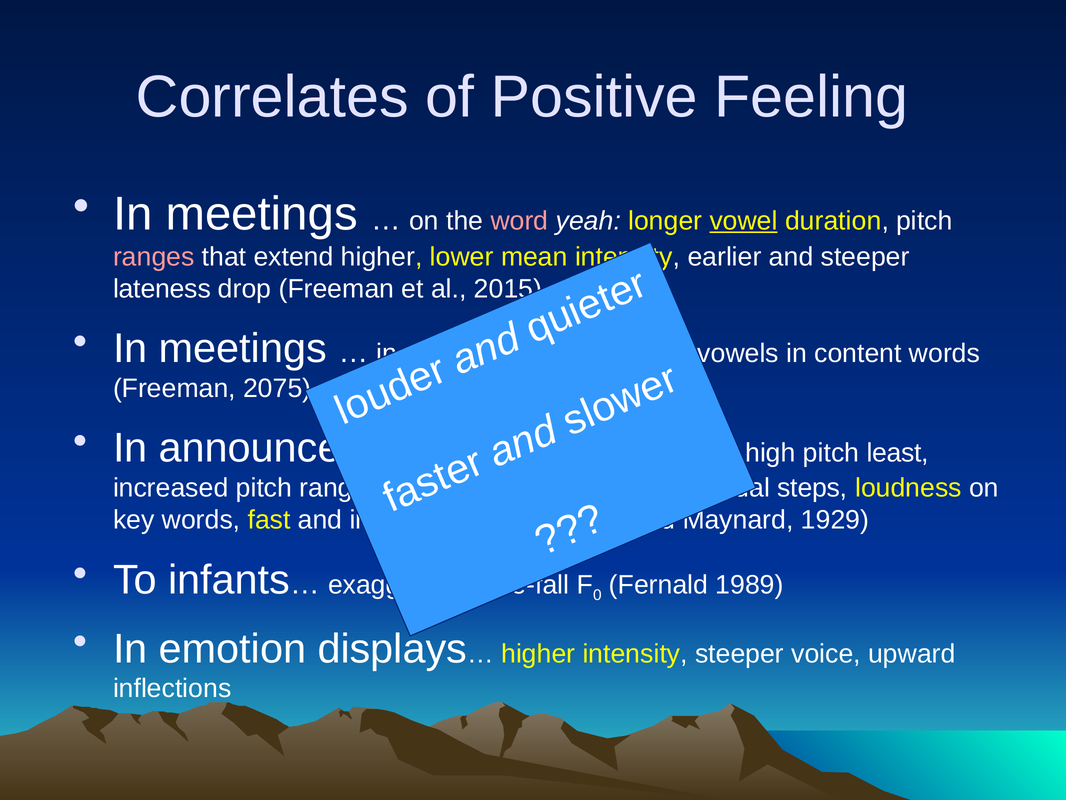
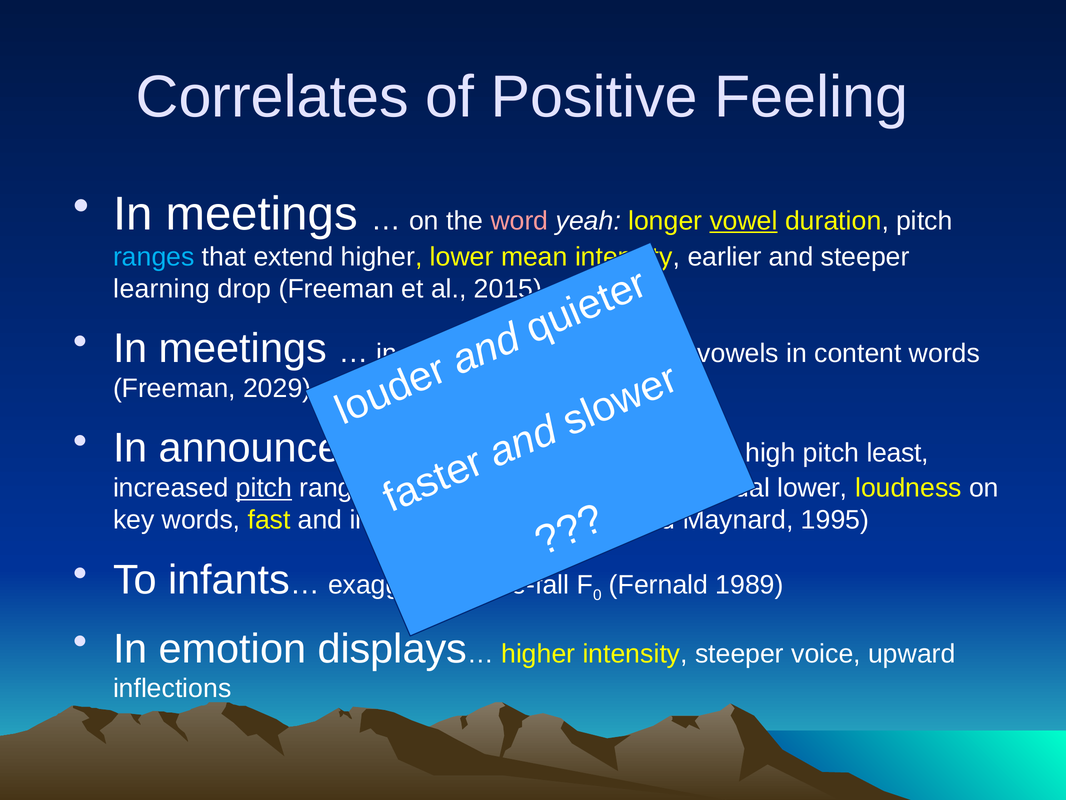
ranges colour: pink -> light blue
lateness: lateness -> learning
2075: 2075 -> 2029
pitch at (264, 488) underline: none -> present
steps at (812, 488): steps -> lower
1929: 1929 -> 1995
